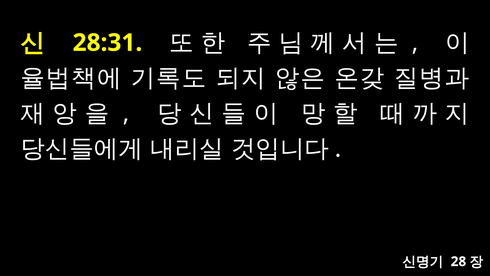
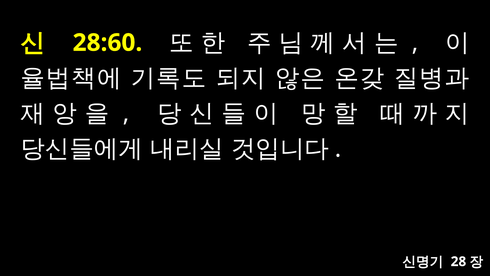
28:31: 28:31 -> 28:60
